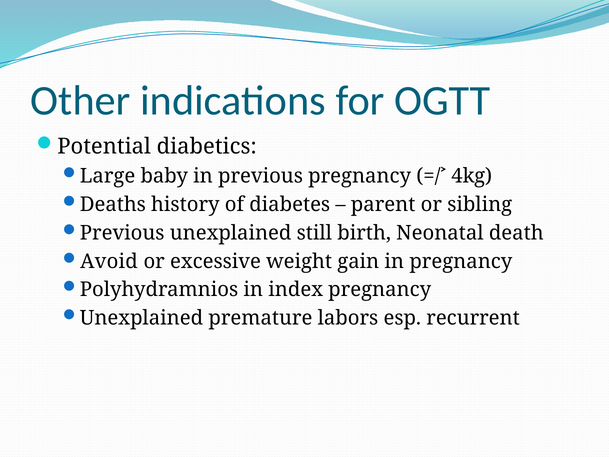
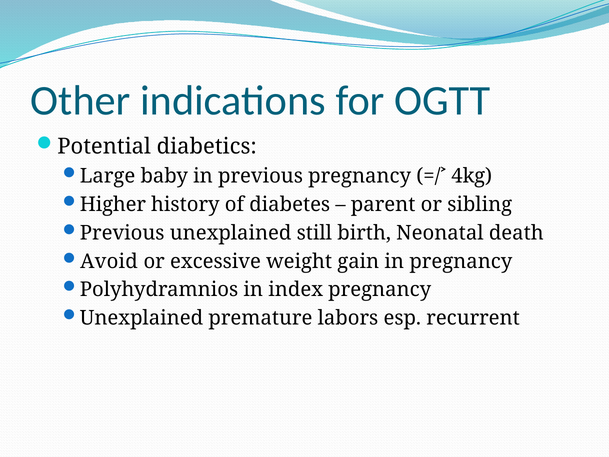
Deaths: Deaths -> Higher
